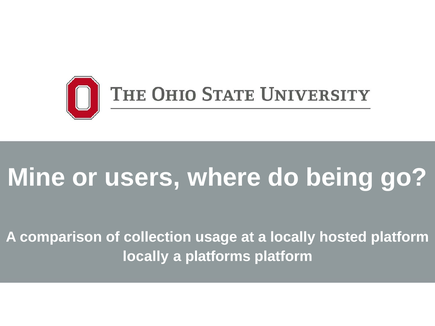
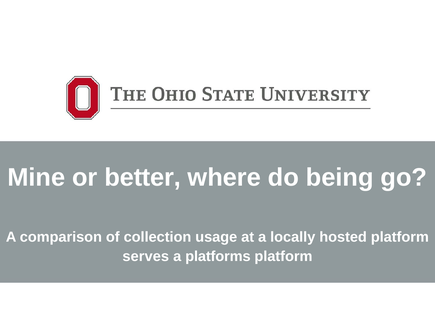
users: users -> better
locally at (146, 256): locally -> serves
